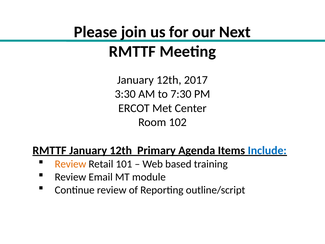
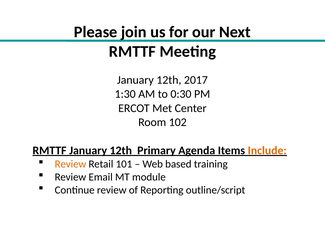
3:30: 3:30 -> 1:30
7:30: 7:30 -> 0:30
Include colour: blue -> orange
